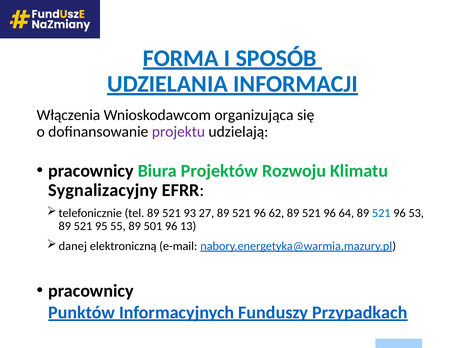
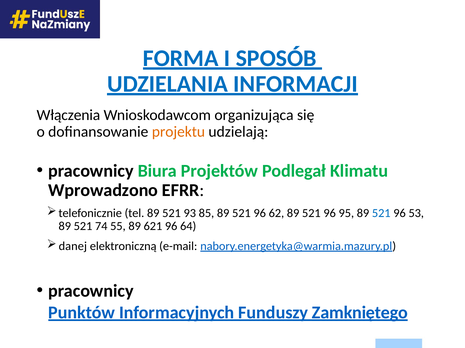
projektu colour: purple -> orange
Rozwoju: Rozwoju -> Podlegał
Sygnalizacyjny: Sygnalizacyjny -> Wprowadzono
27: 27 -> 85
64: 64 -> 95
95: 95 -> 74
501: 501 -> 621
13: 13 -> 64
Przypadkach: Przypadkach -> Zamkniętego
